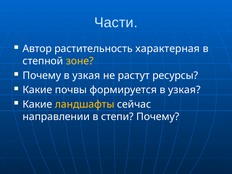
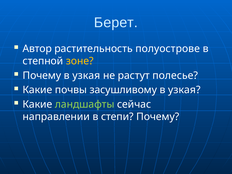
Части: Части -> Берет
характерная: характерная -> полуострове
ресурсы: ресурсы -> полесье
формируется: формируется -> засушливому
ландшафты colour: yellow -> light green
